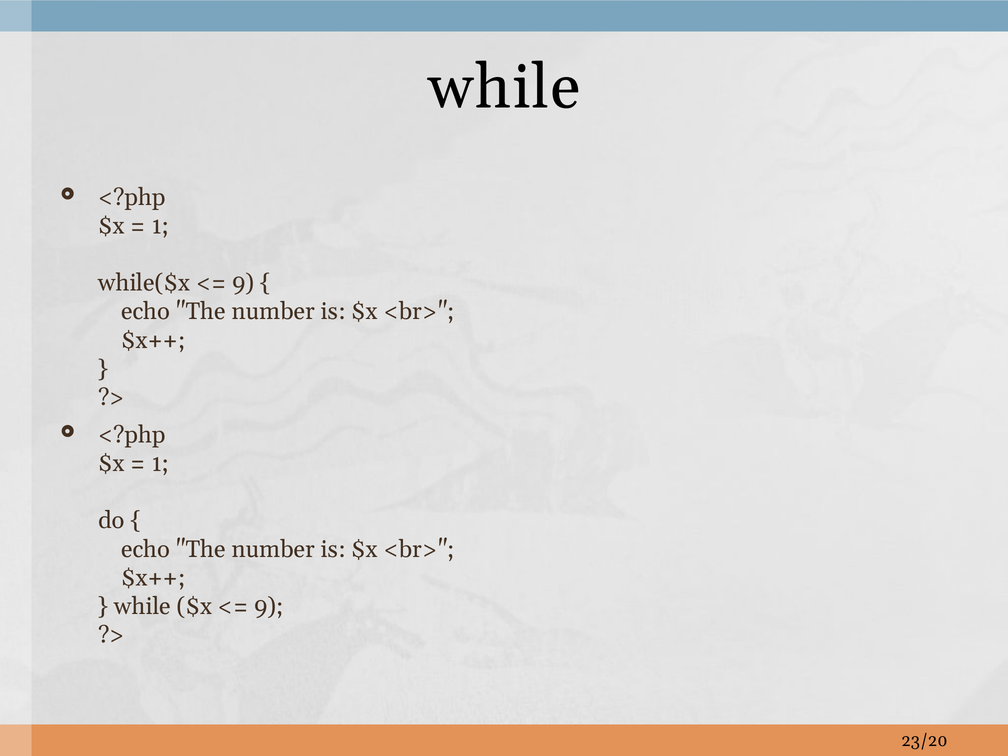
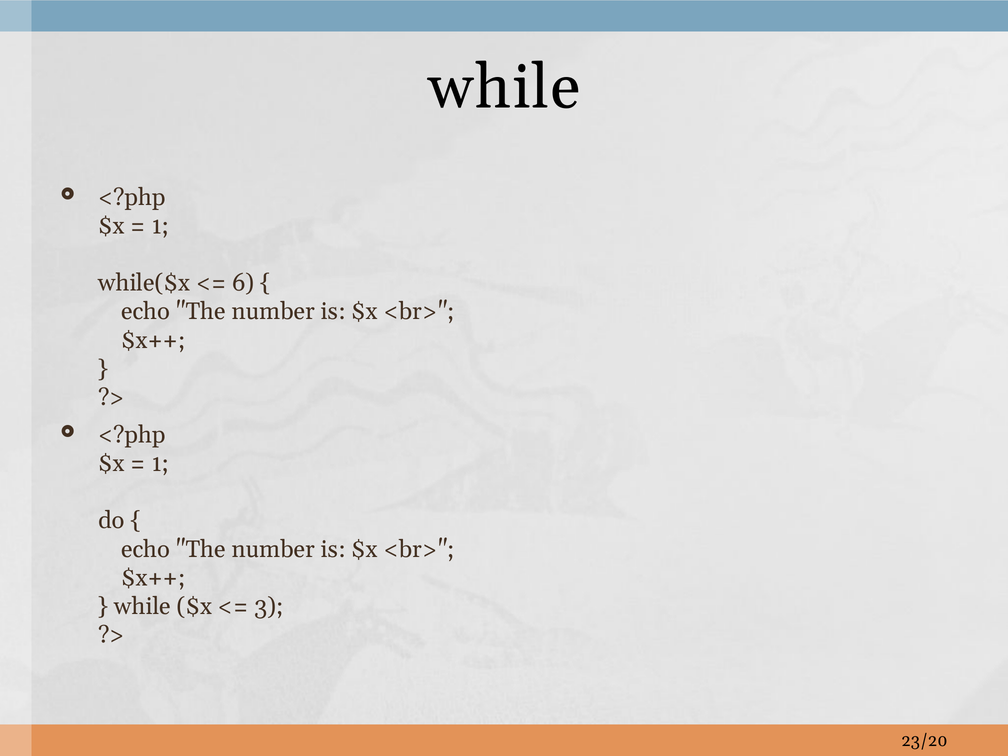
9 at (243, 283): 9 -> 6
9 at (269, 606): 9 -> 3
